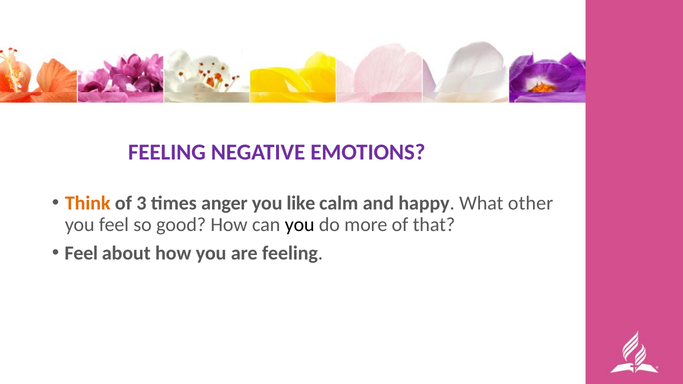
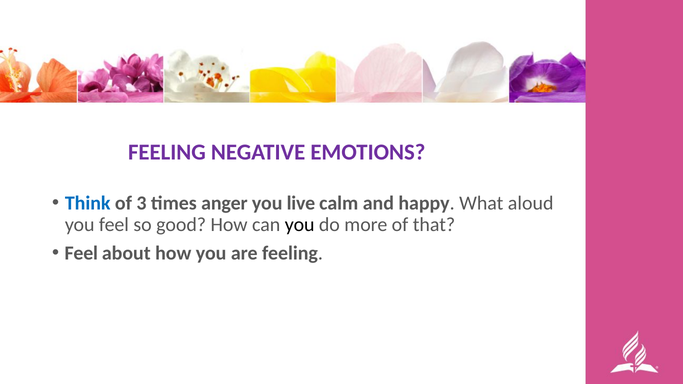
Think colour: orange -> blue
like: like -> live
other: other -> aloud
